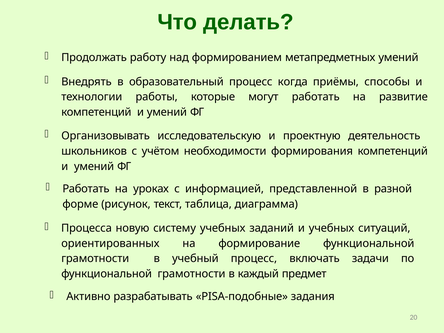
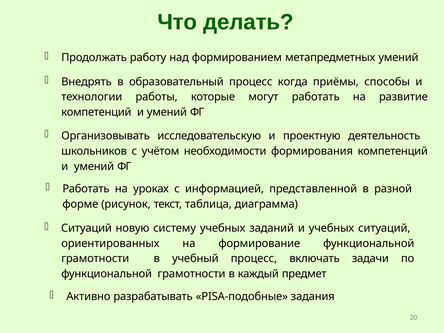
Процесса at (86, 228): Процесса -> Ситуаций
